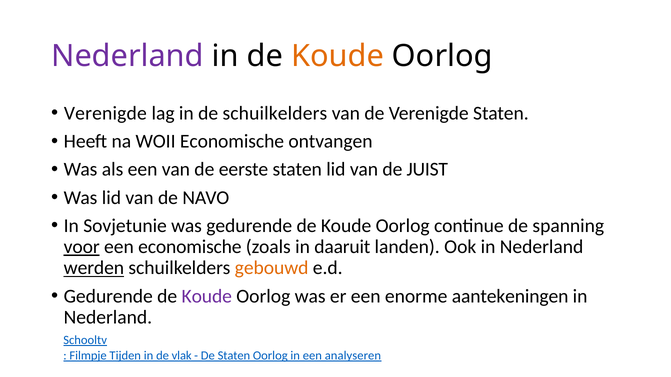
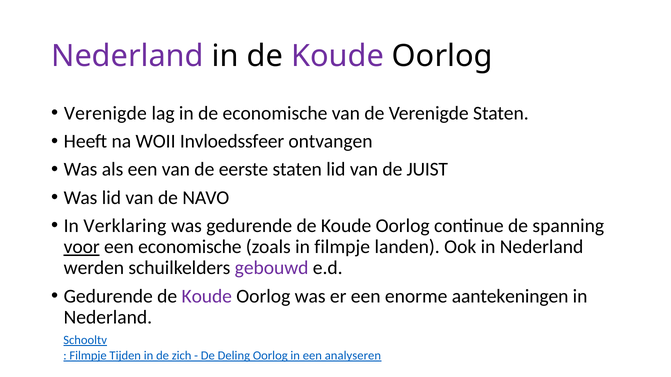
Koude at (337, 56) colour: orange -> purple
de schuilkelders: schuilkelders -> economische
WOII Economische: Economische -> Invloedssfeer
Sovjetunie: Sovjetunie -> Verklaring
in daaruit: daaruit -> filmpje
werden underline: present -> none
gebouwd colour: orange -> purple
vlak: vlak -> zich
De Staten: Staten -> Deling
